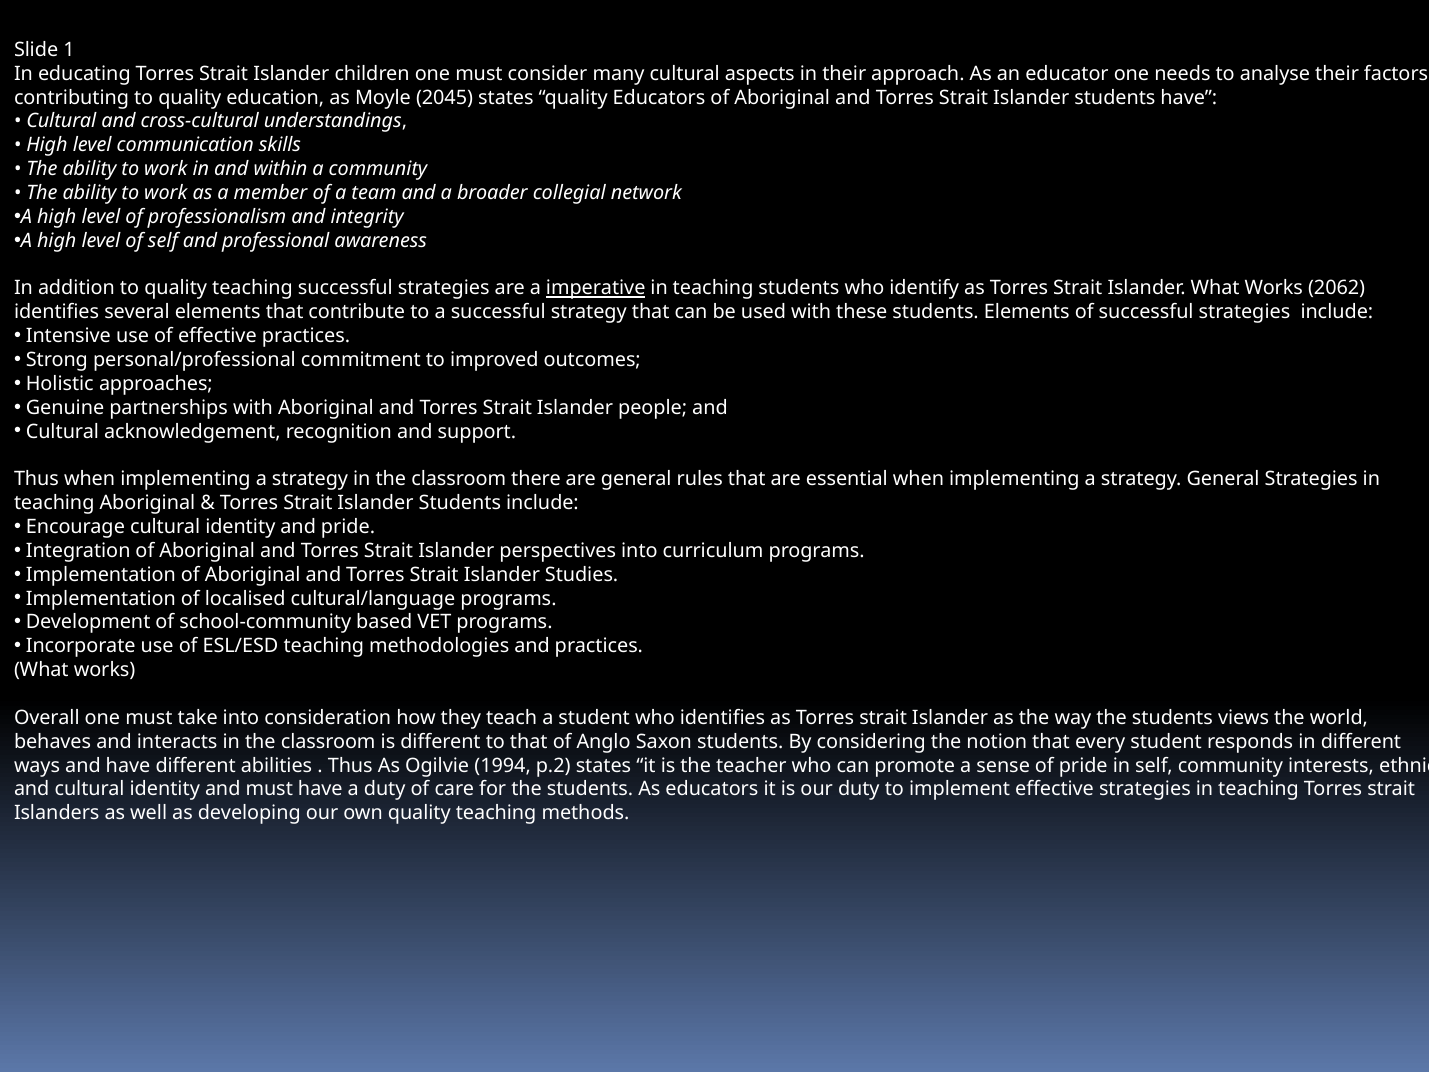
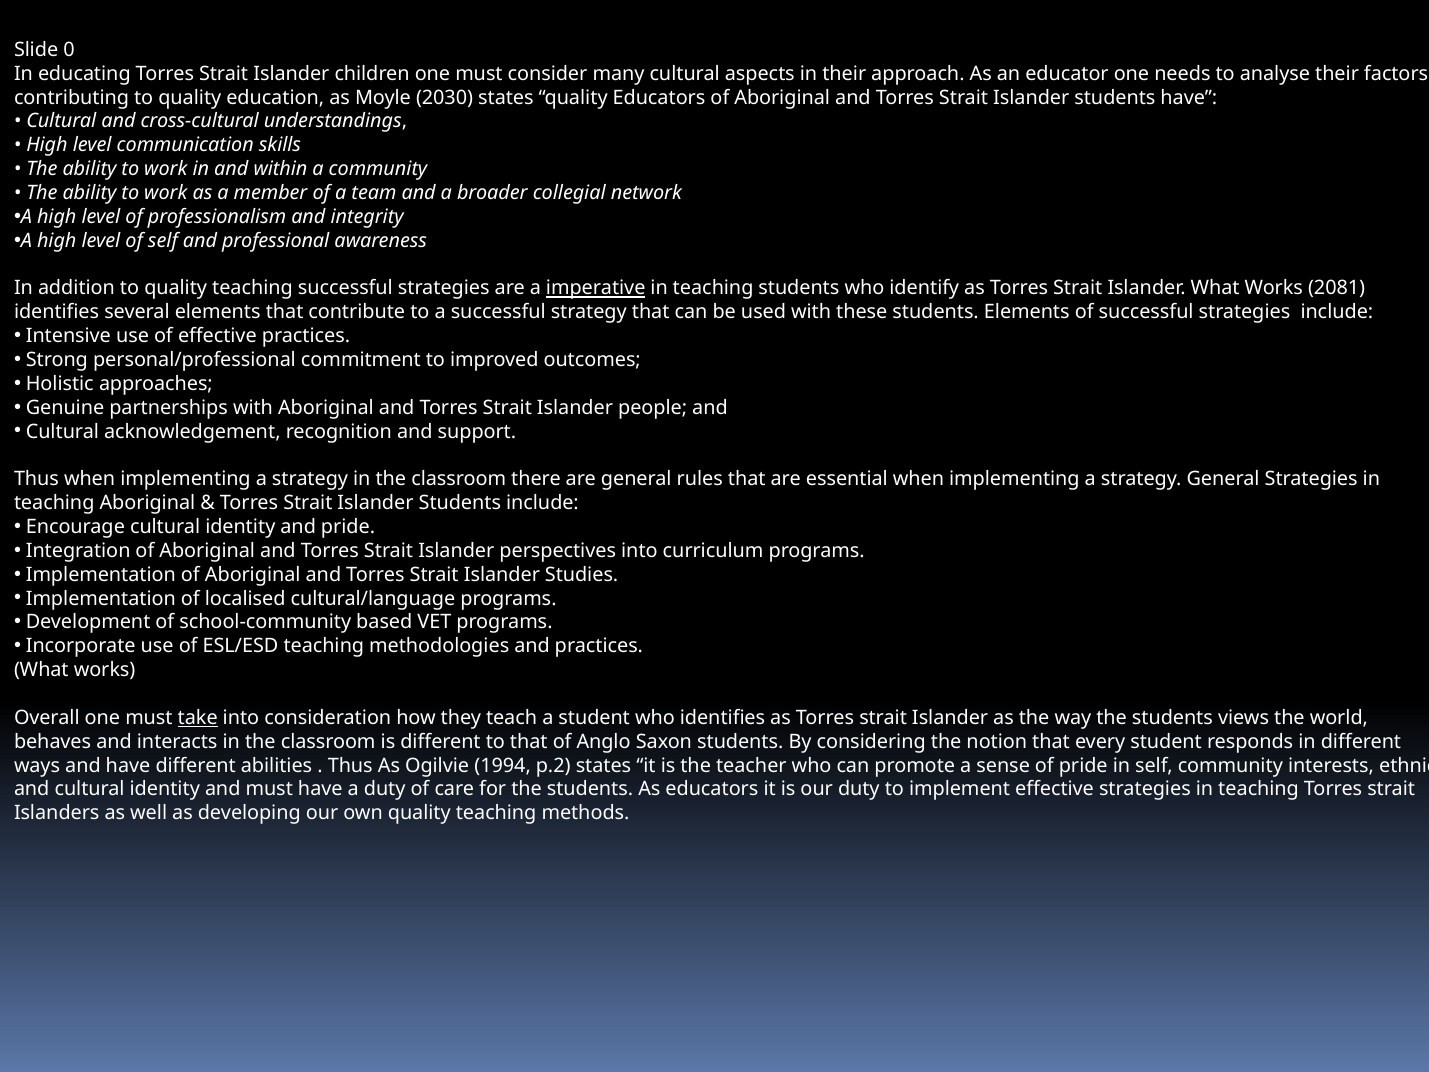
1: 1 -> 0
2045: 2045 -> 2030
2062: 2062 -> 2081
take underline: none -> present
